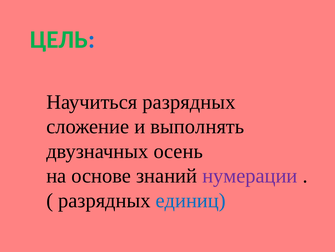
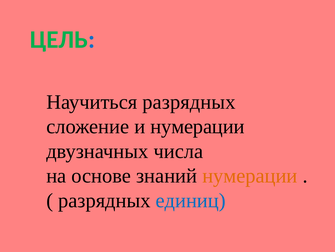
и выполнять: выполнять -> нумерации
осень: осень -> числа
нумерации at (250, 175) colour: purple -> orange
